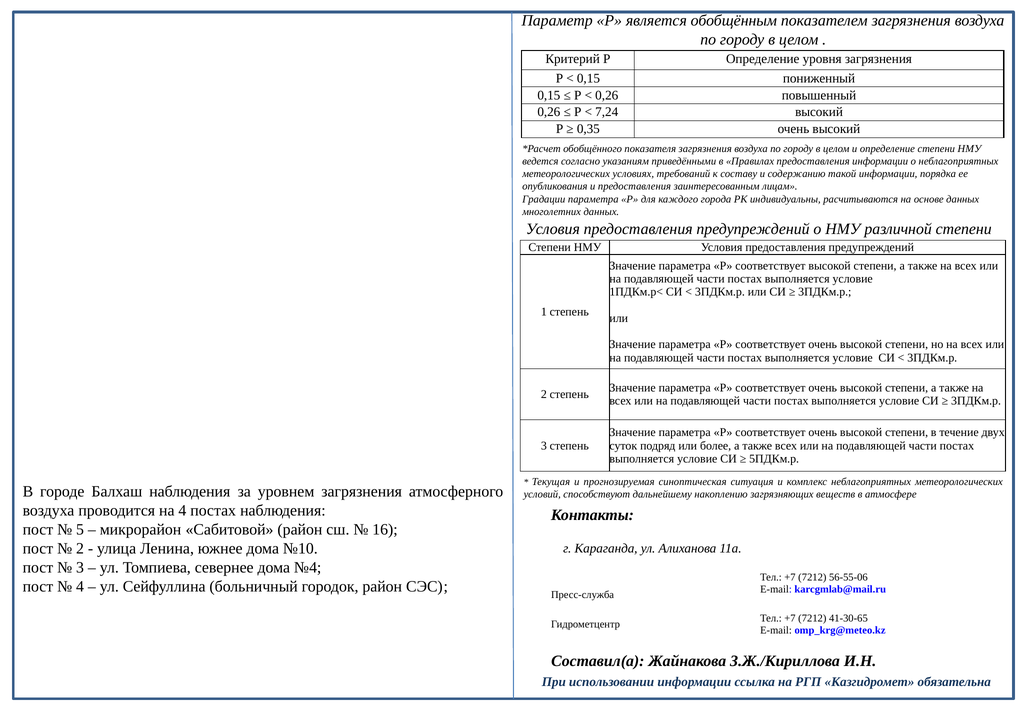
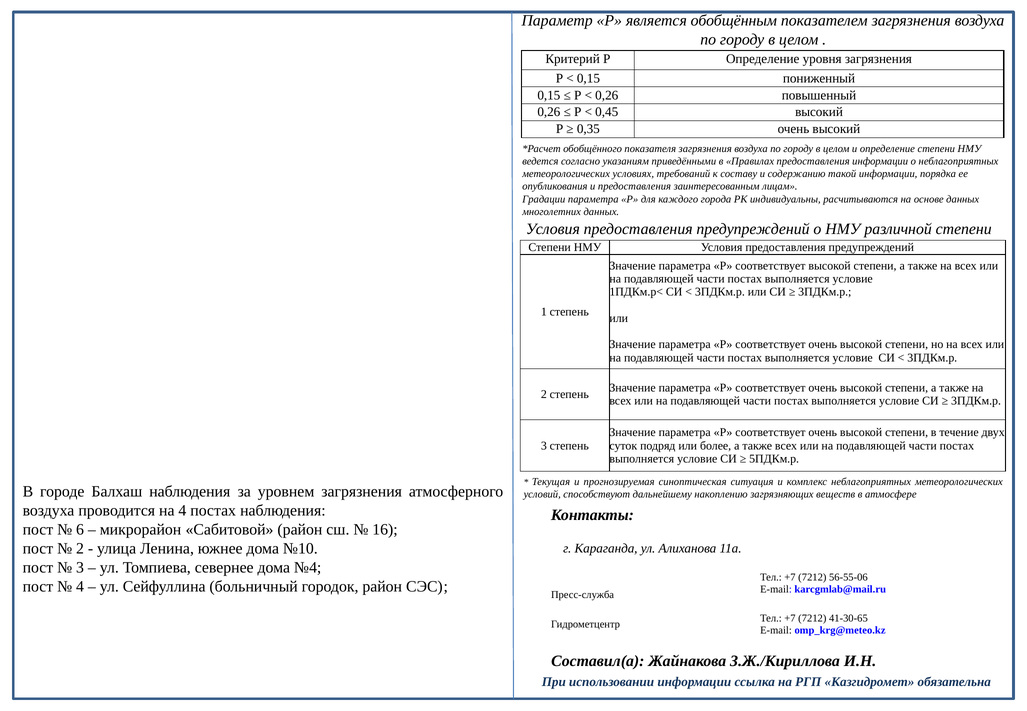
7,24: 7,24 -> 0,45
5: 5 -> 6
